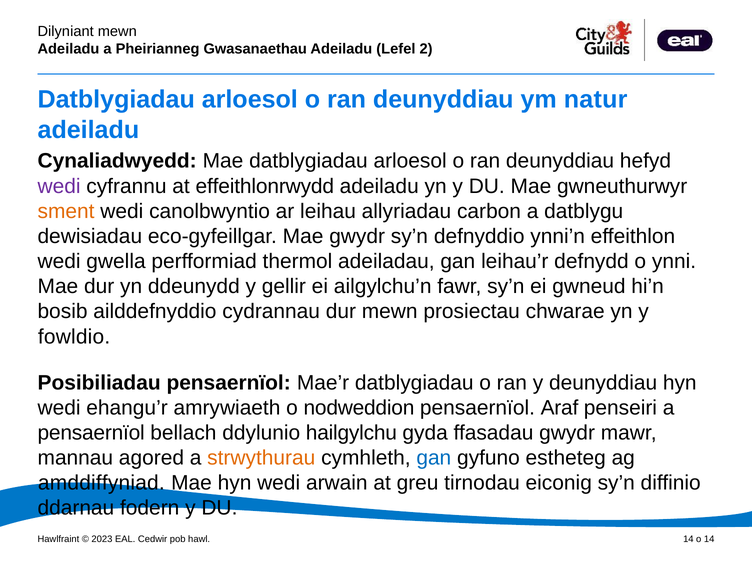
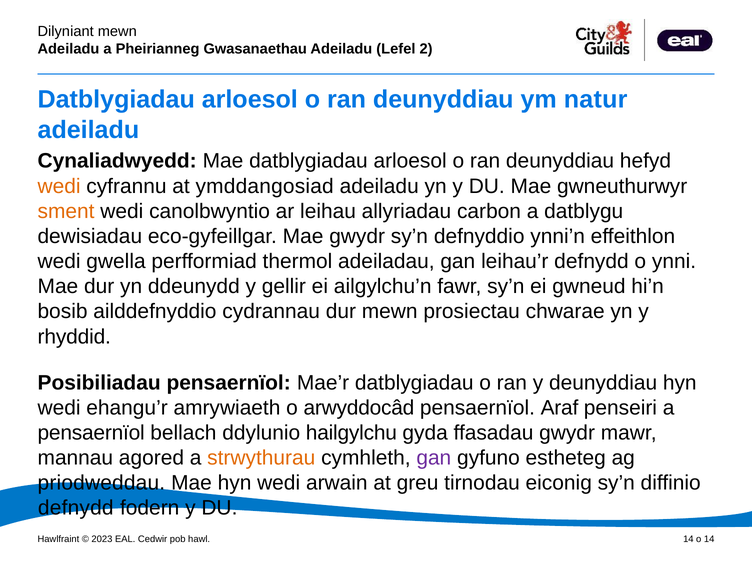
wedi at (59, 186) colour: purple -> orange
effeithlonrwydd: effeithlonrwydd -> ymddangosiad
fowldio: fowldio -> rhyddid
nodweddion: nodweddion -> arwyddocâd
gan at (434, 458) colour: blue -> purple
amddiffyniad: amddiffyniad -> priodweddau
ddarnau at (76, 508): ddarnau -> defnydd
